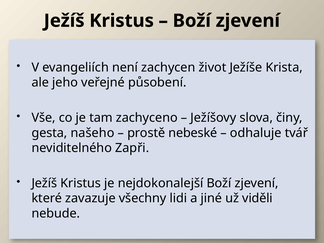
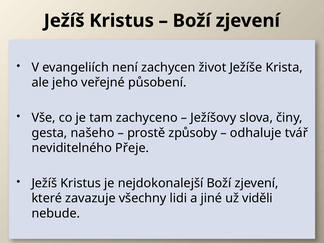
nebeské: nebeské -> způsoby
Zapři: Zapři -> Přeje
